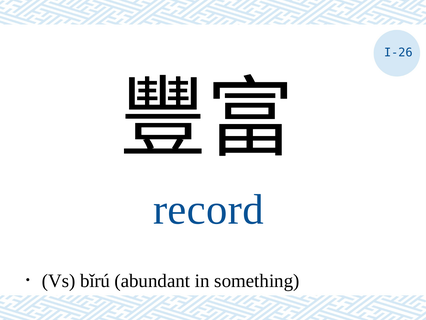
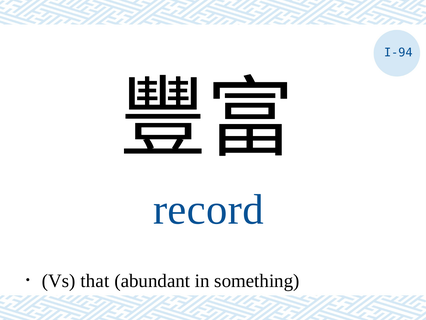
I-26: I-26 -> I-94
bǐrú: bǐrú -> that
